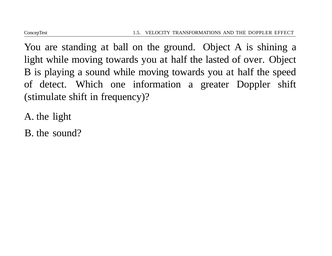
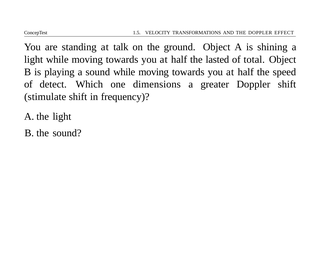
ball: ball -> talk
over: over -> total
information: information -> dimensions
